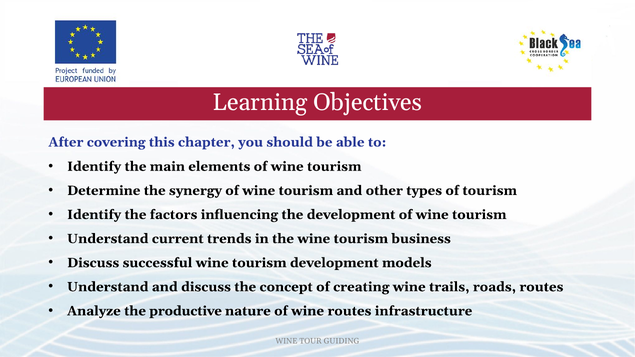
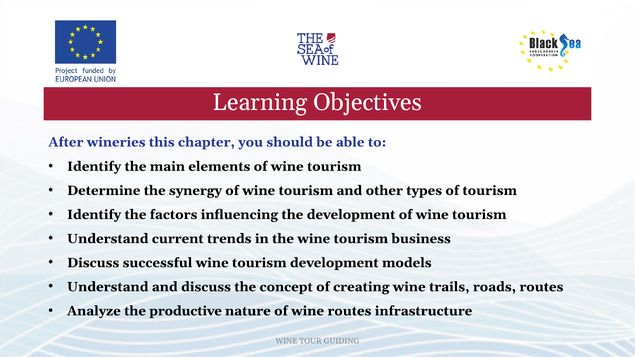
covering: covering -> wineries
